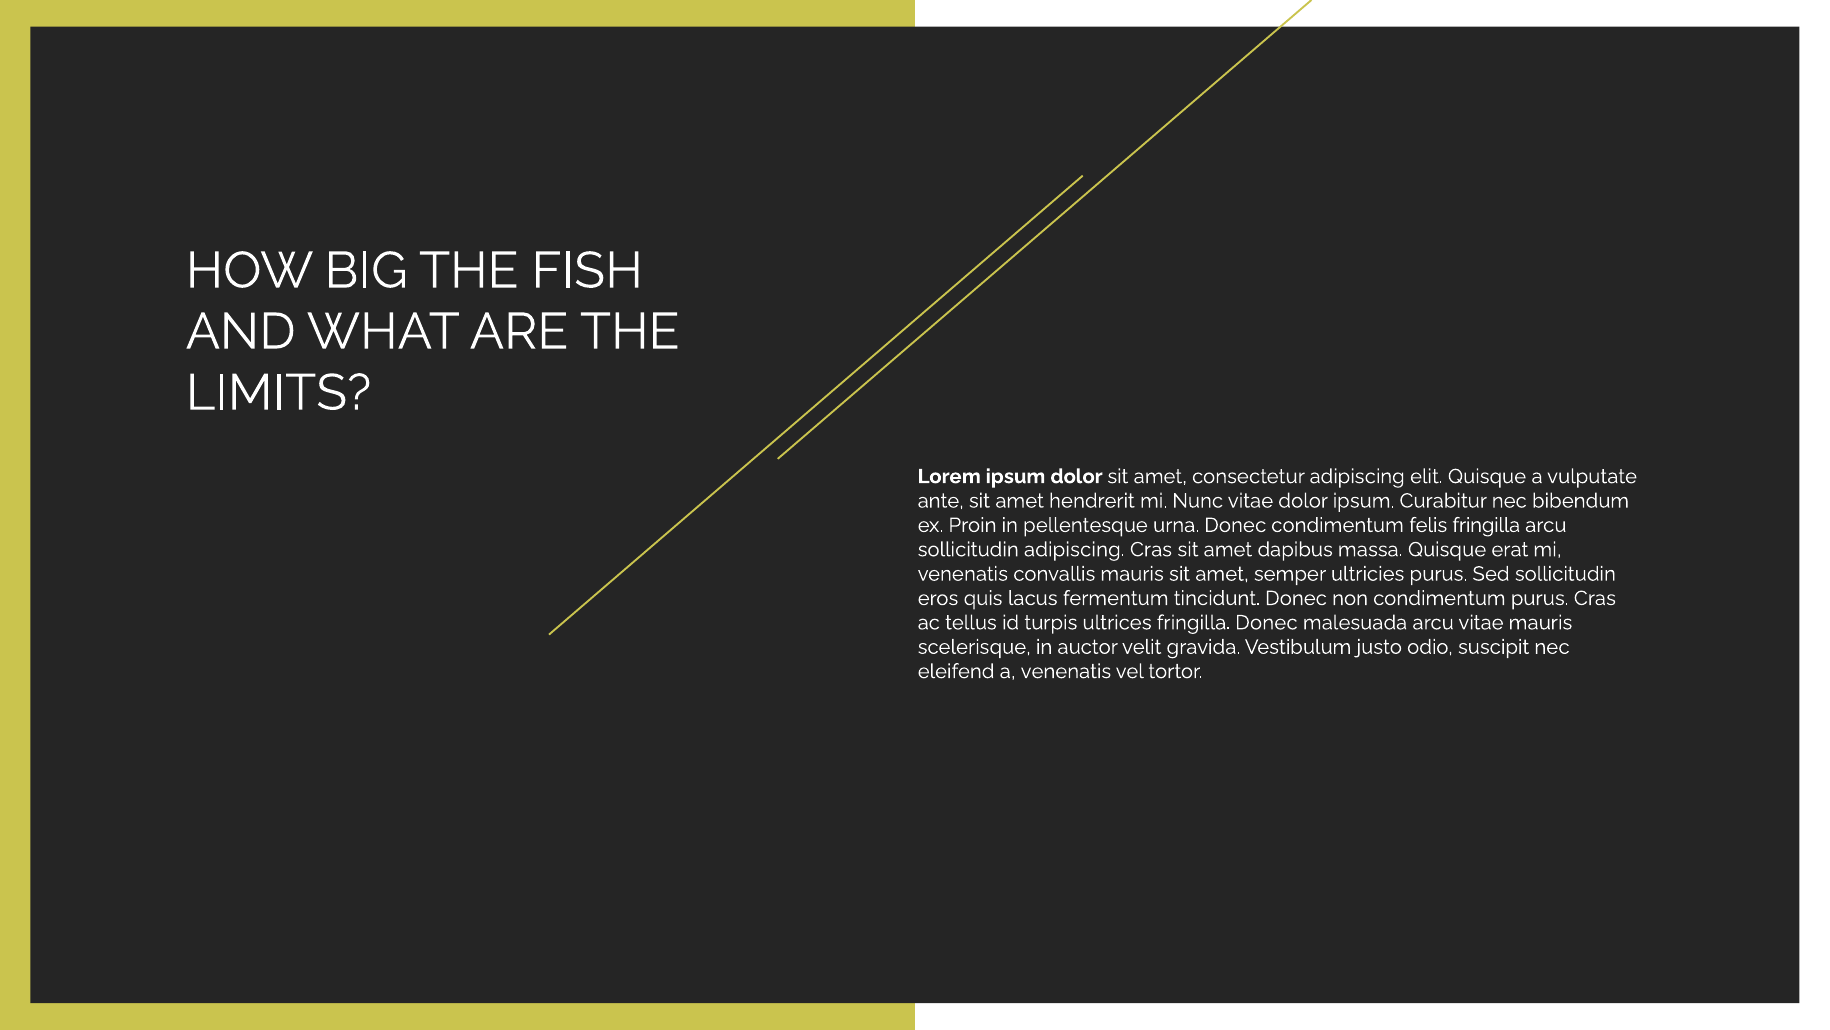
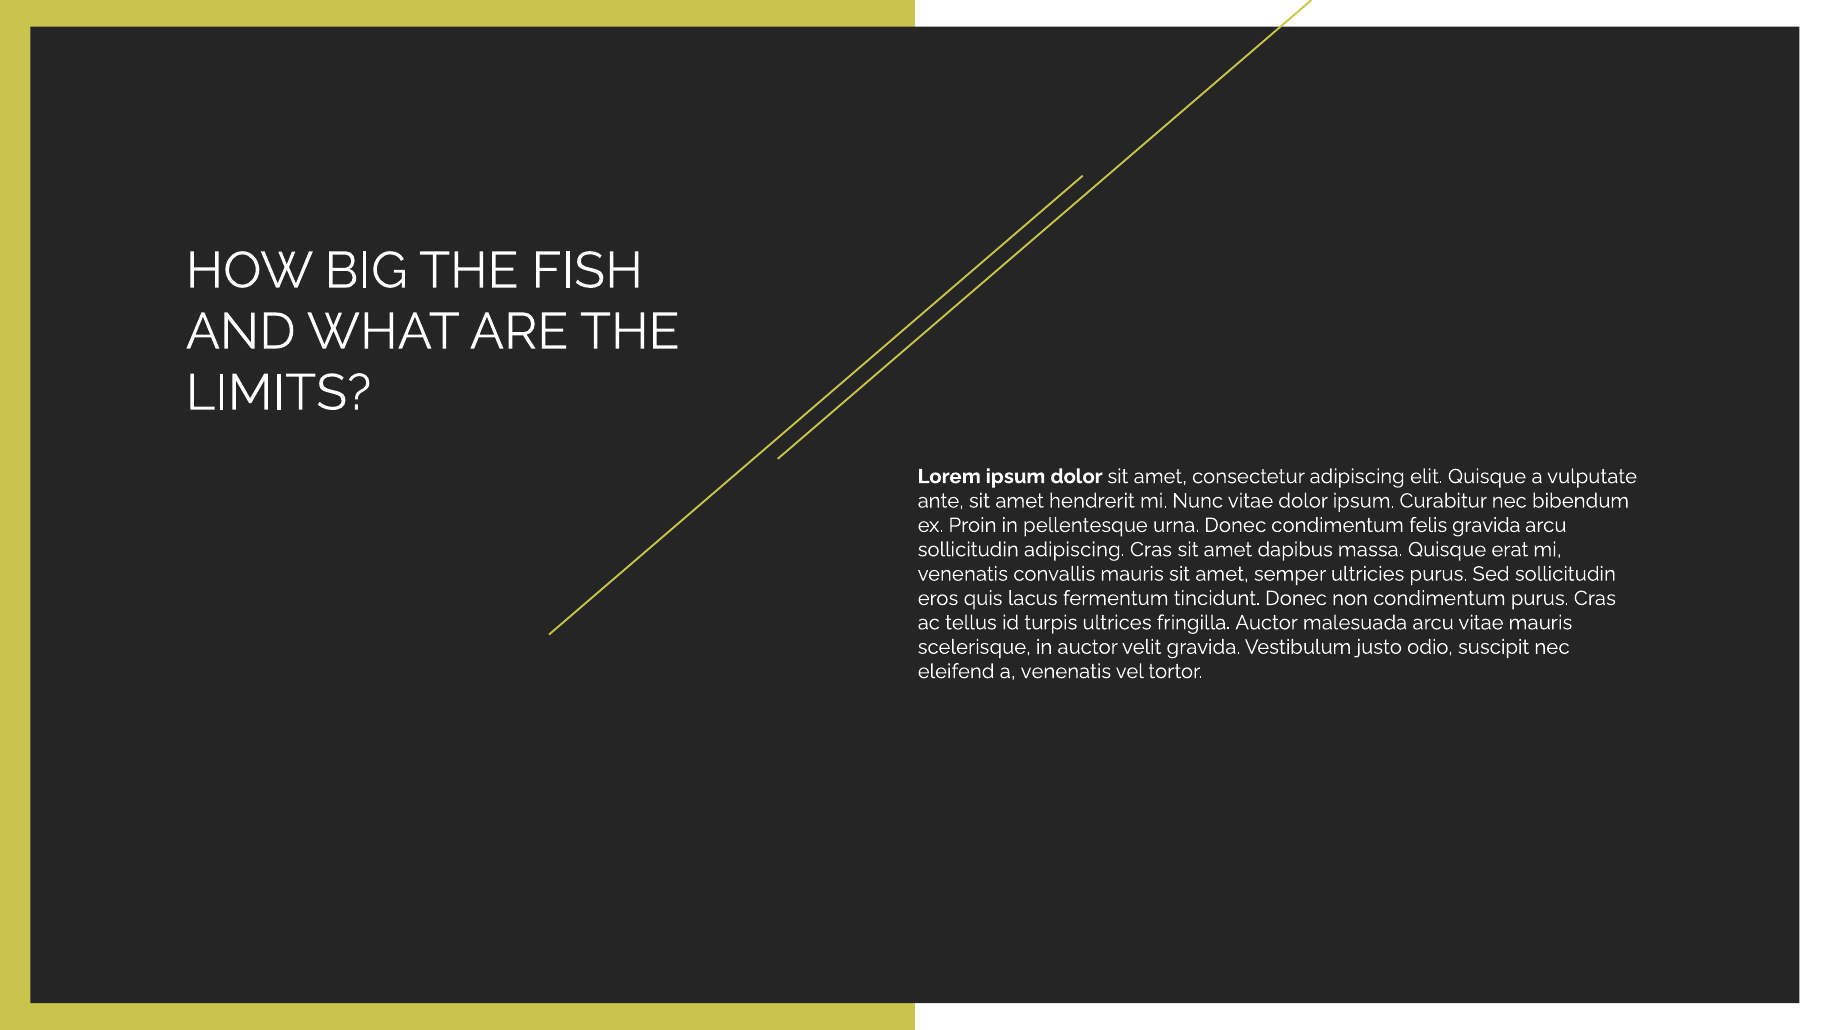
felis fringilla: fringilla -> gravida
fringilla Donec: Donec -> Auctor
